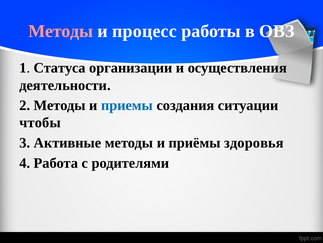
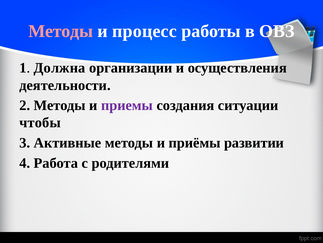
Статуса: Статуса -> Должна
приемы colour: blue -> purple
здоровья: здоровья -> развитии
